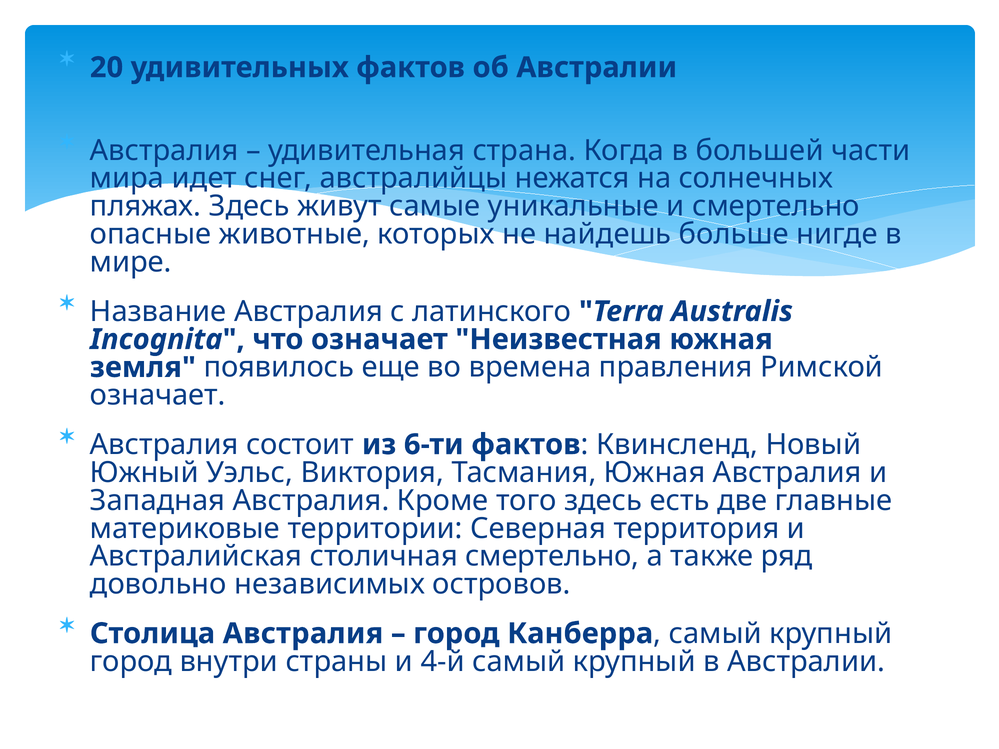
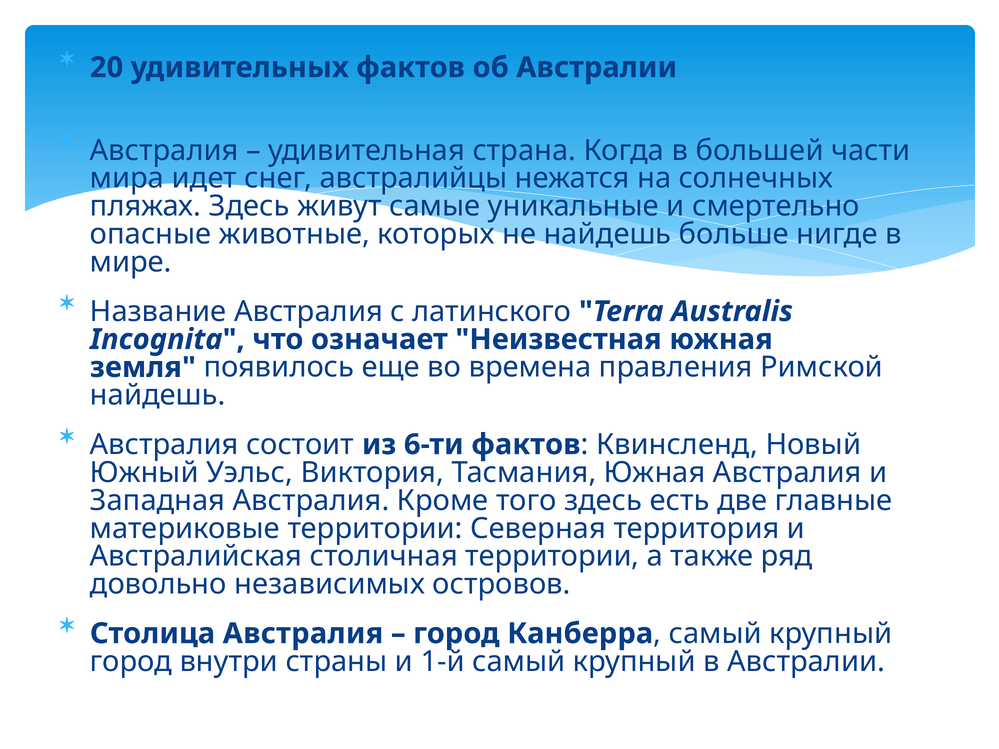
означает at (158, 395): означает -> найдешь
столичная смертельно: смертельно -> территории
4-й: 4-й -> 1-й
